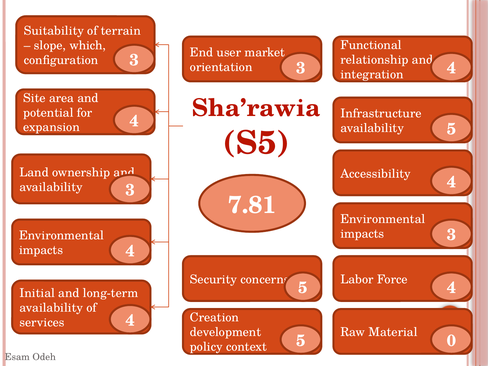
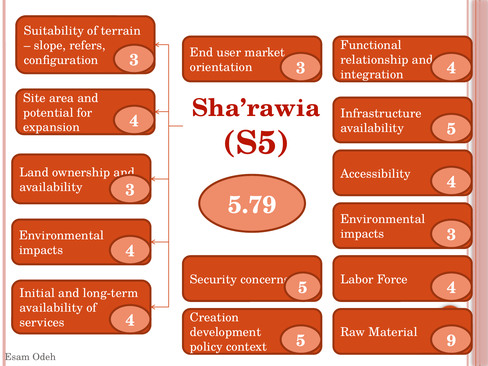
which: which -> refers
7.81: 7.81 -> 5.79
0: 0 -> 9
